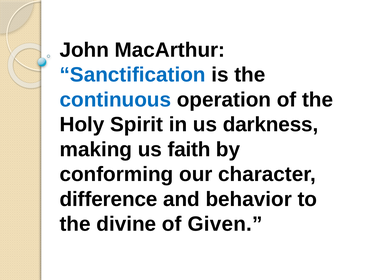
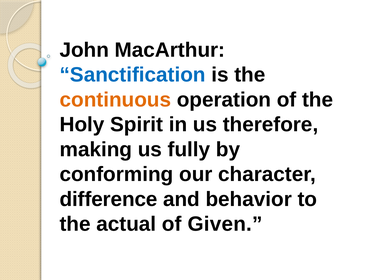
continuous colour: blue -> orange
darkness: darkness -> therefore
faith: faith -> fully
divine: divine -> actual
